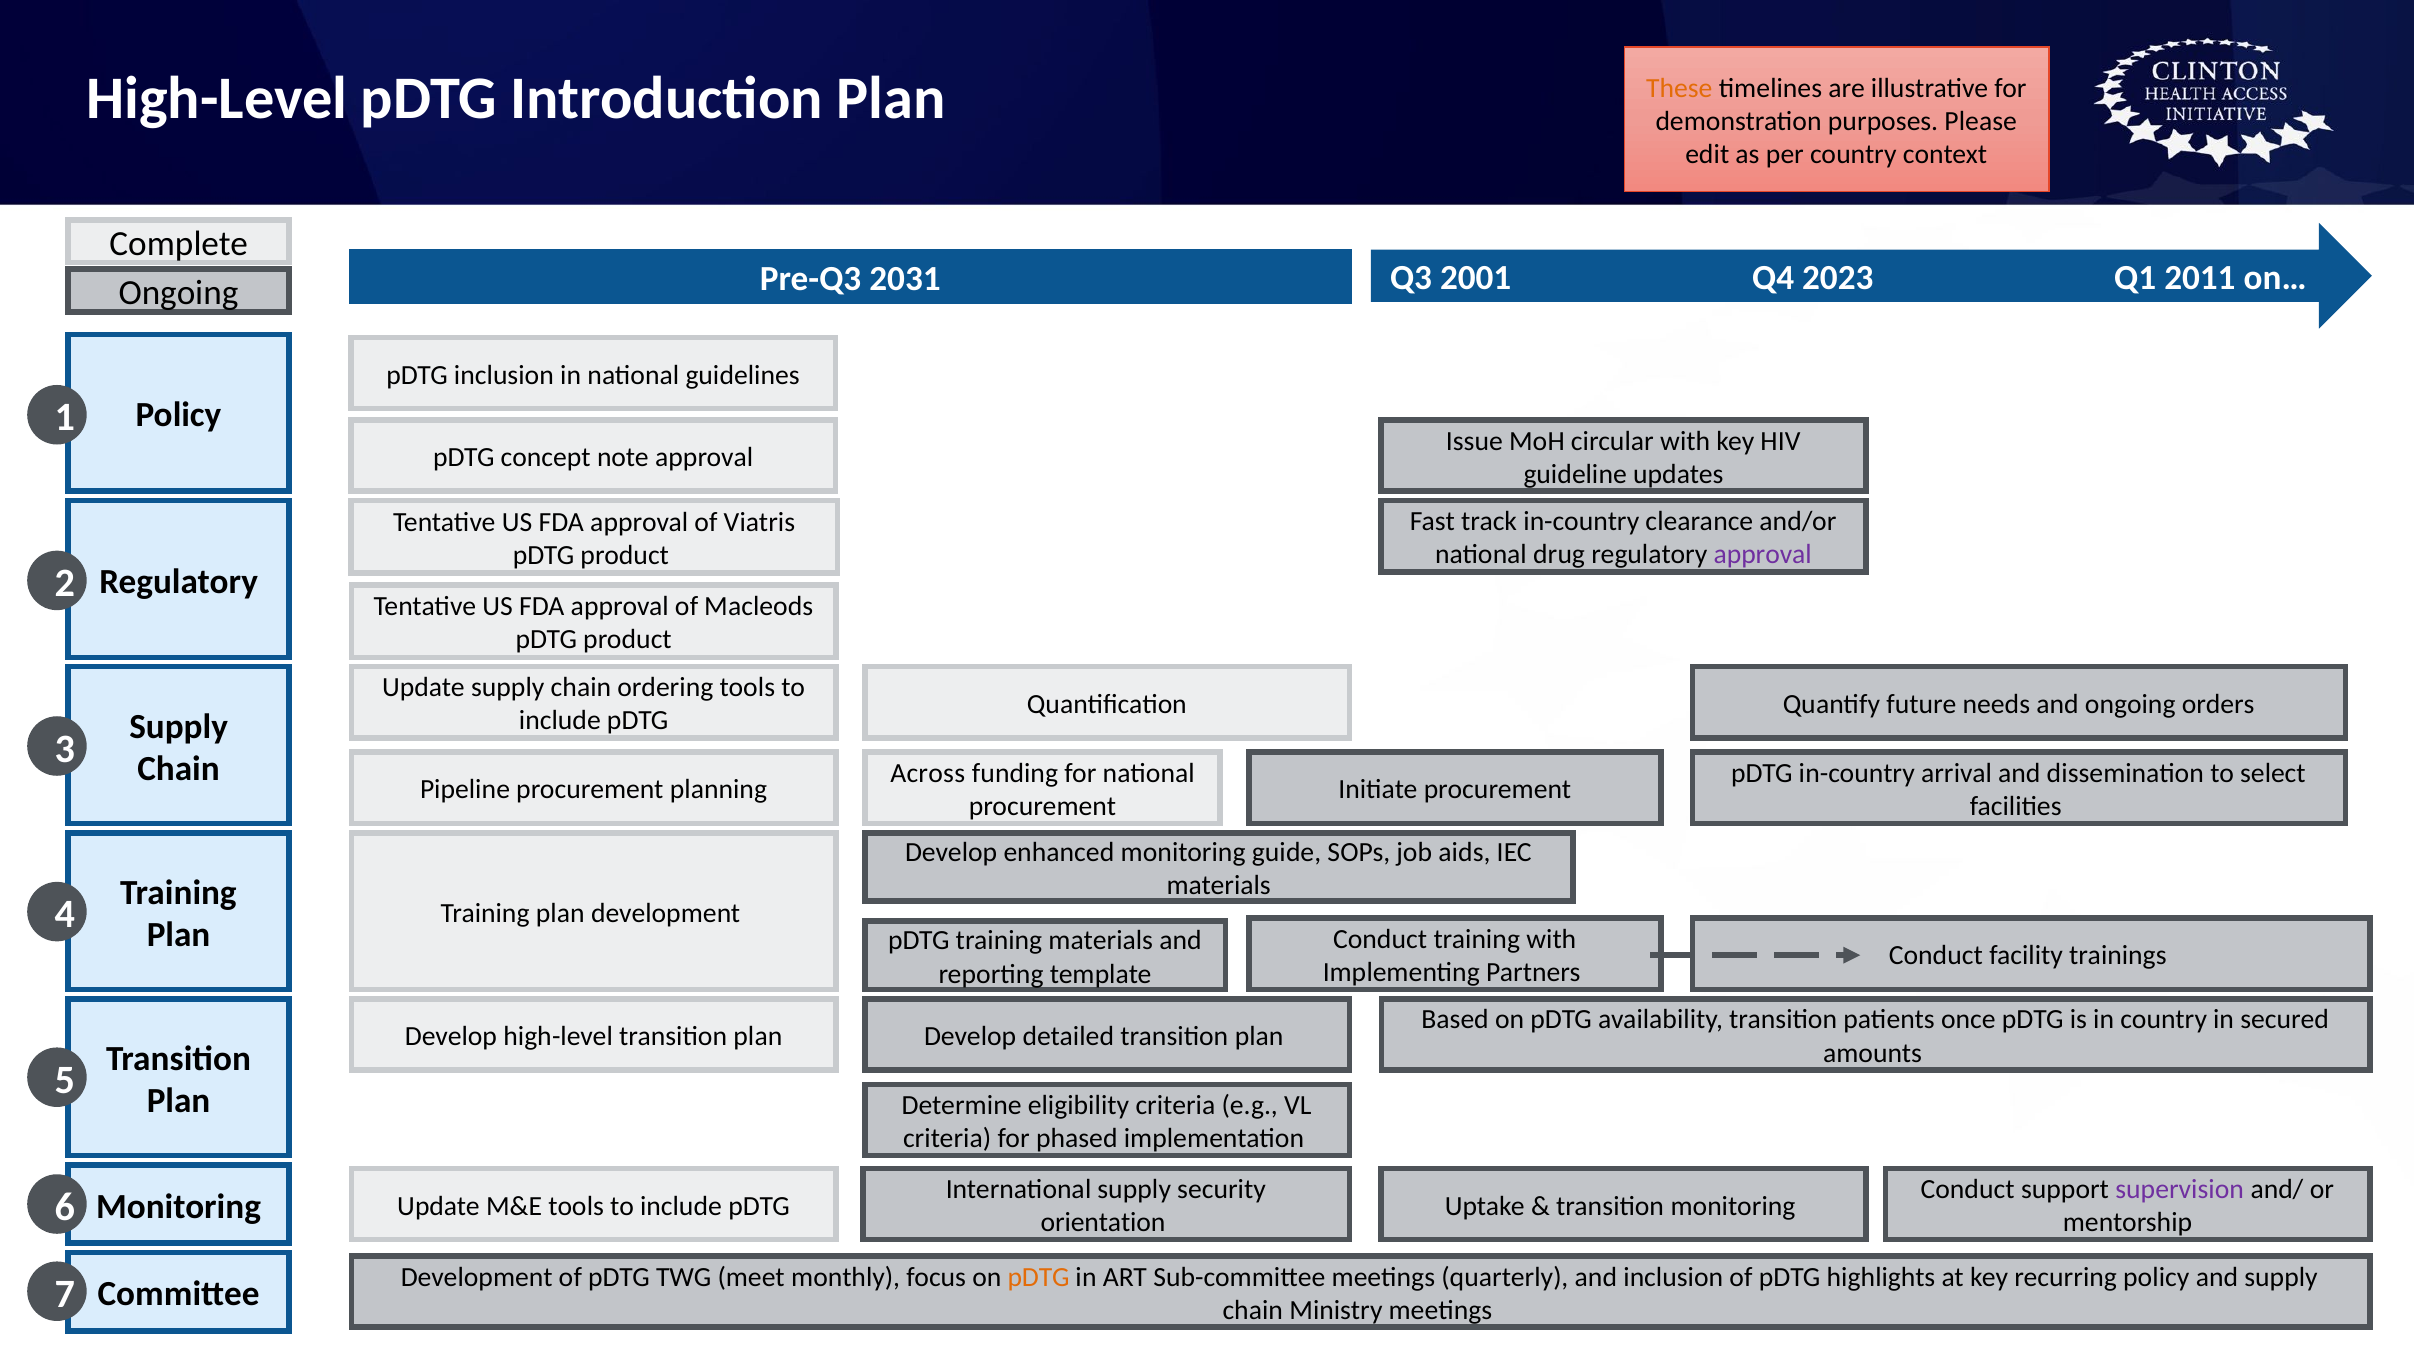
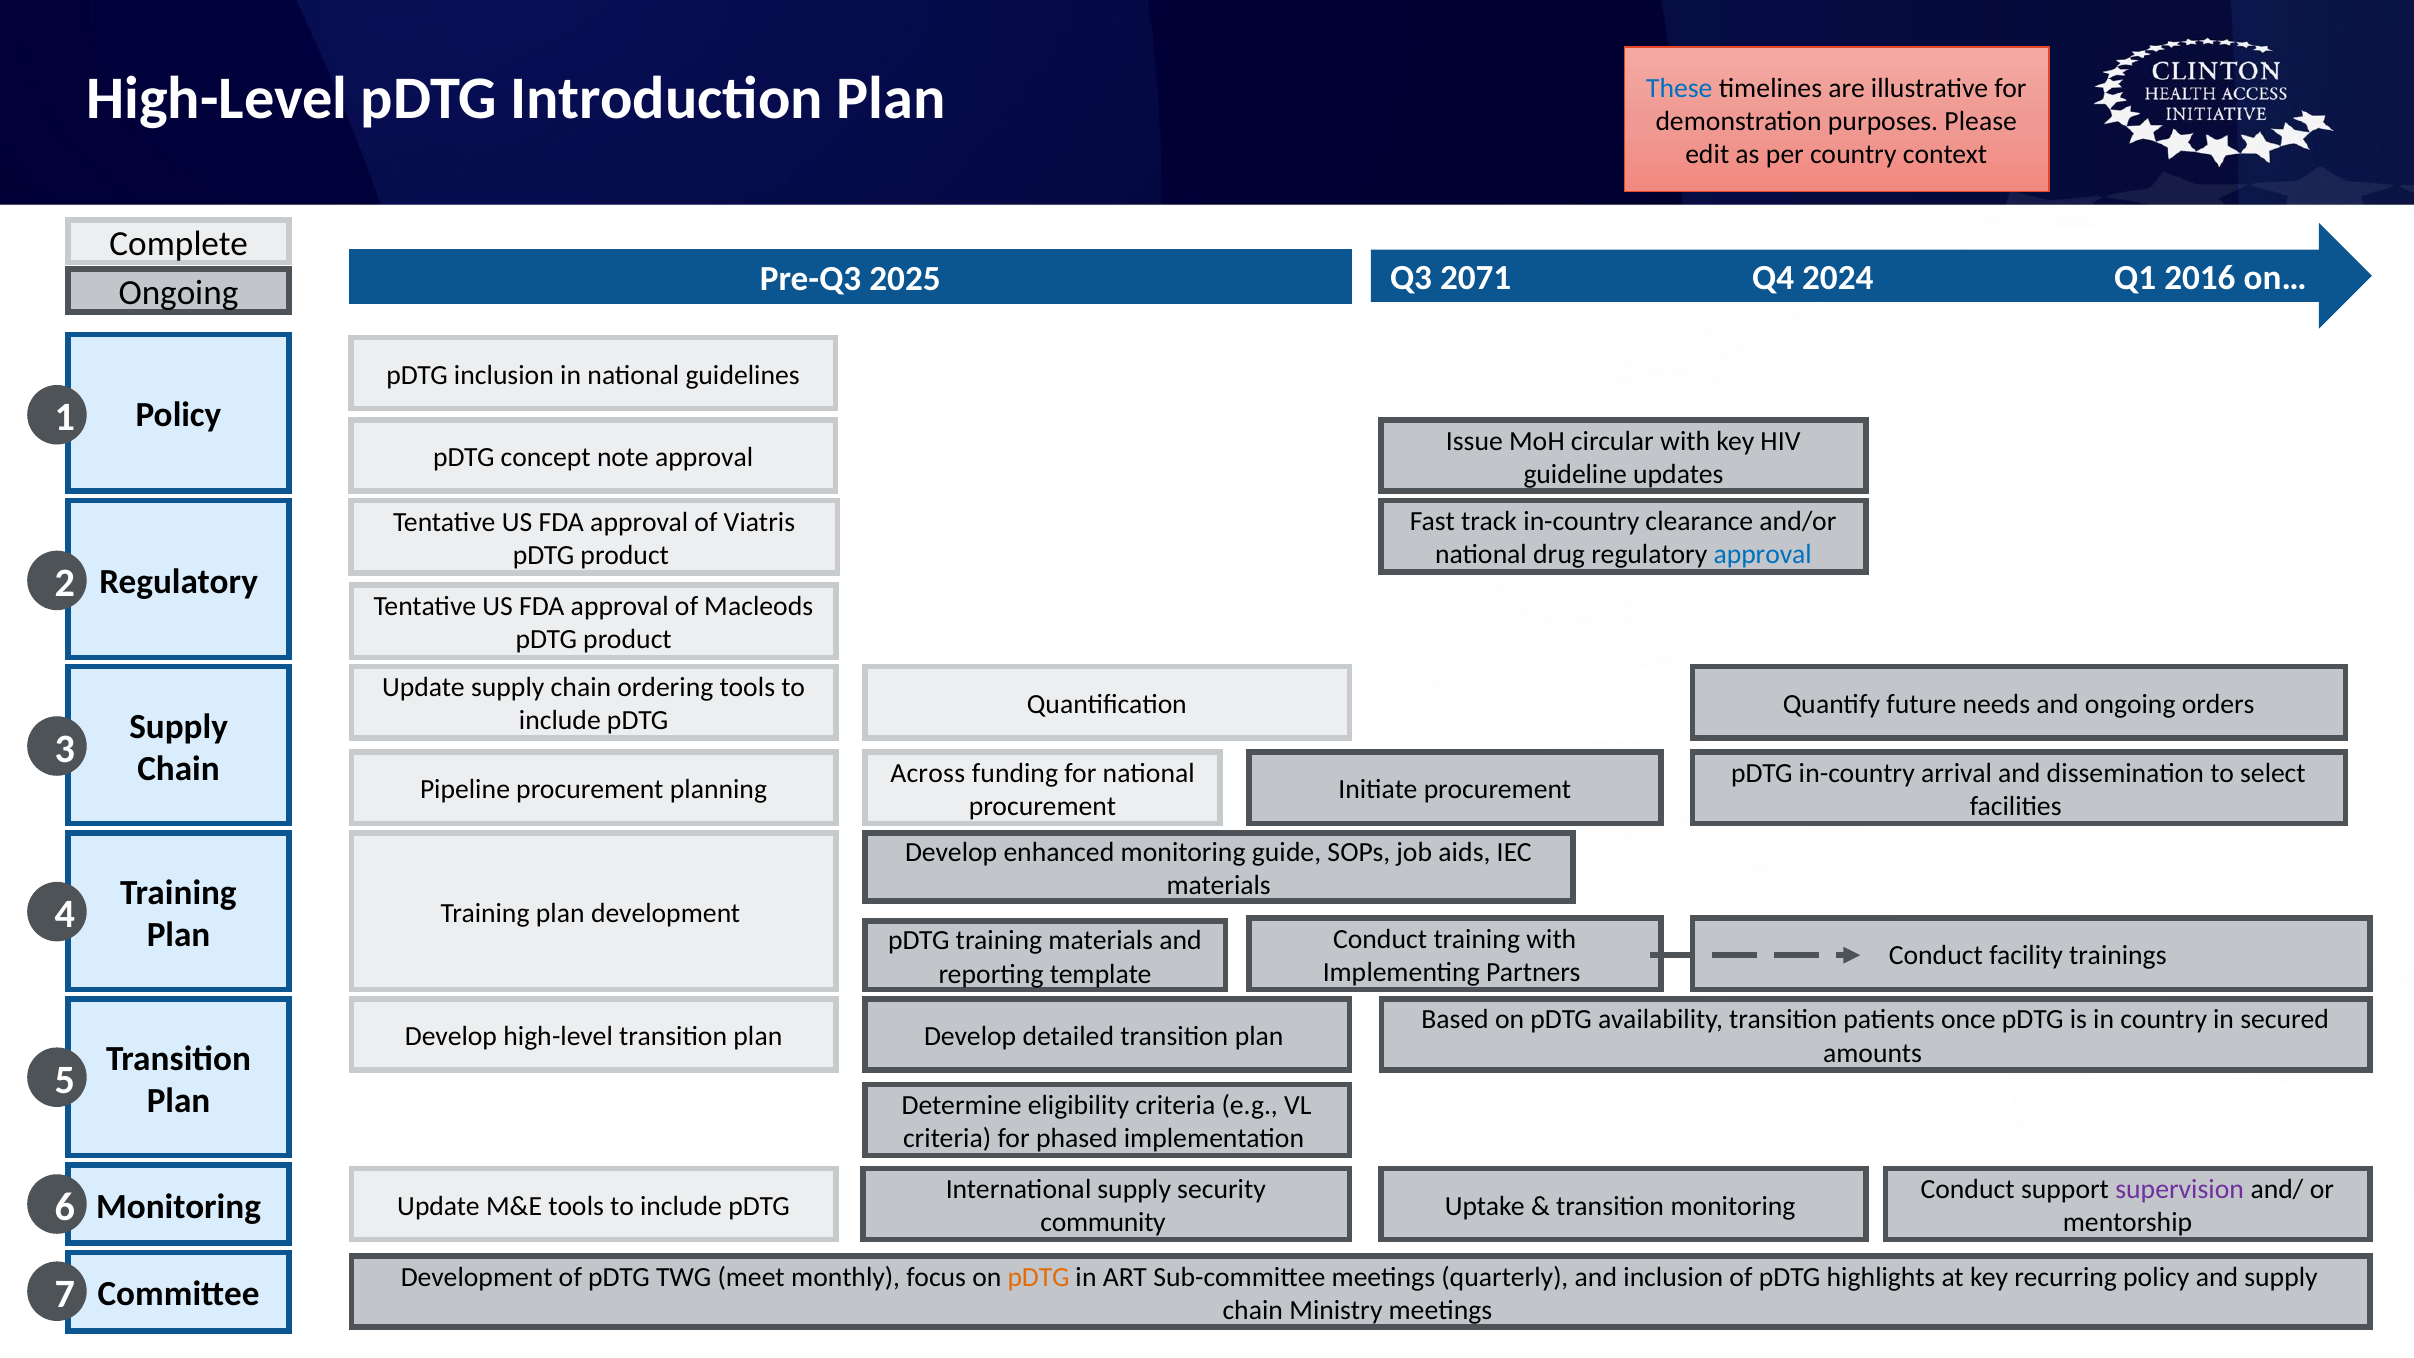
These colour: orange -> blue
2001: 2001 -> 2071
2023: 2023 -> 2024
2011: 2011 -> 2016
2031: 2031 -> 2025
approval at (1763, 555) colour: purple -> blue
orientation: orientation -> community
